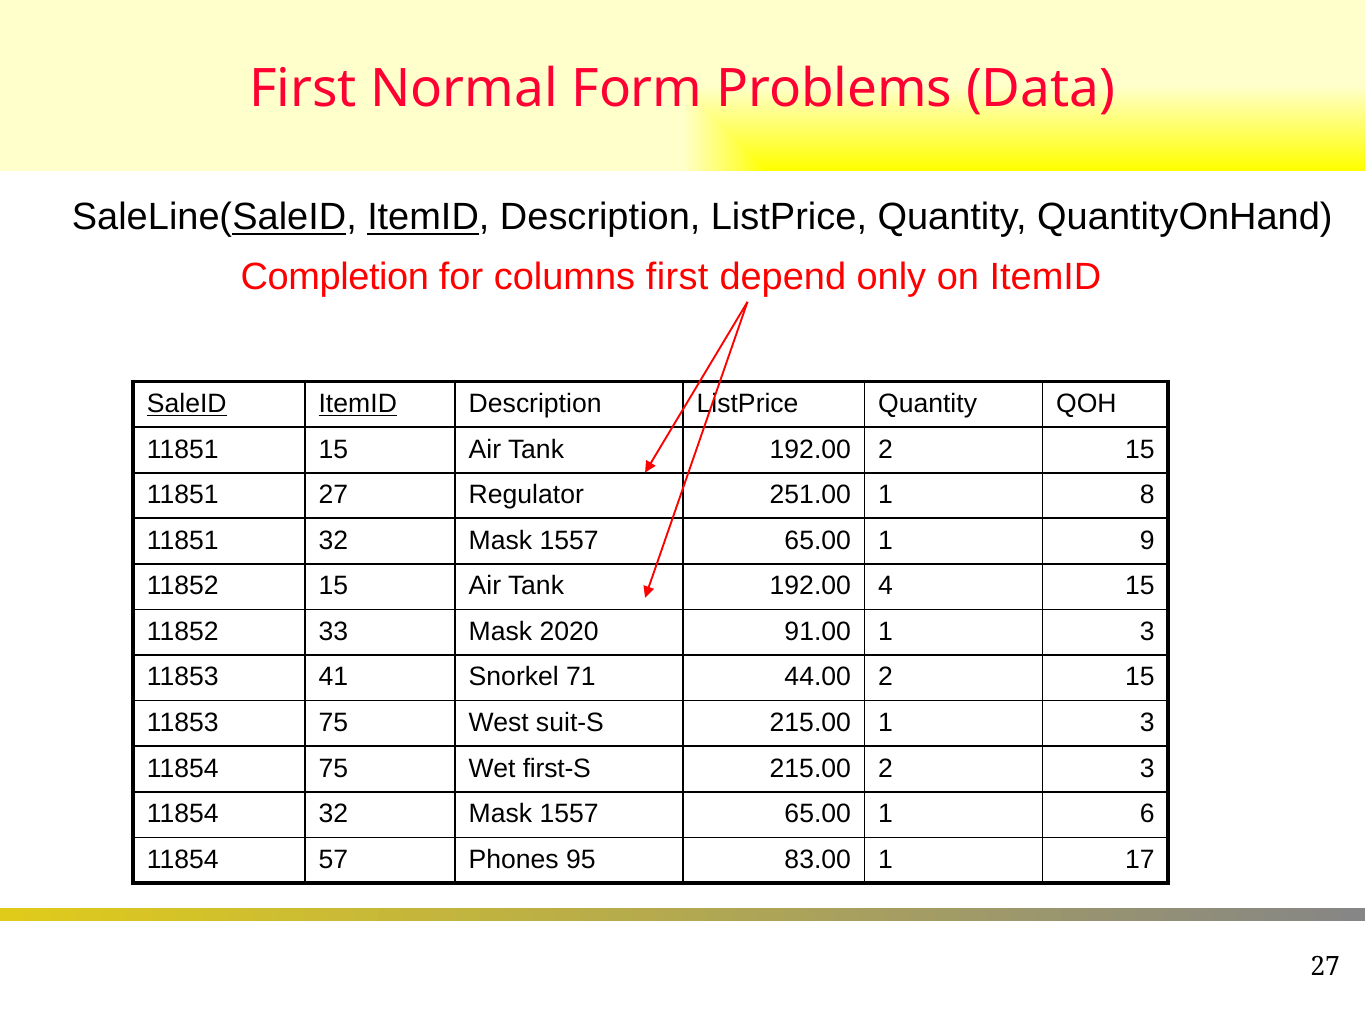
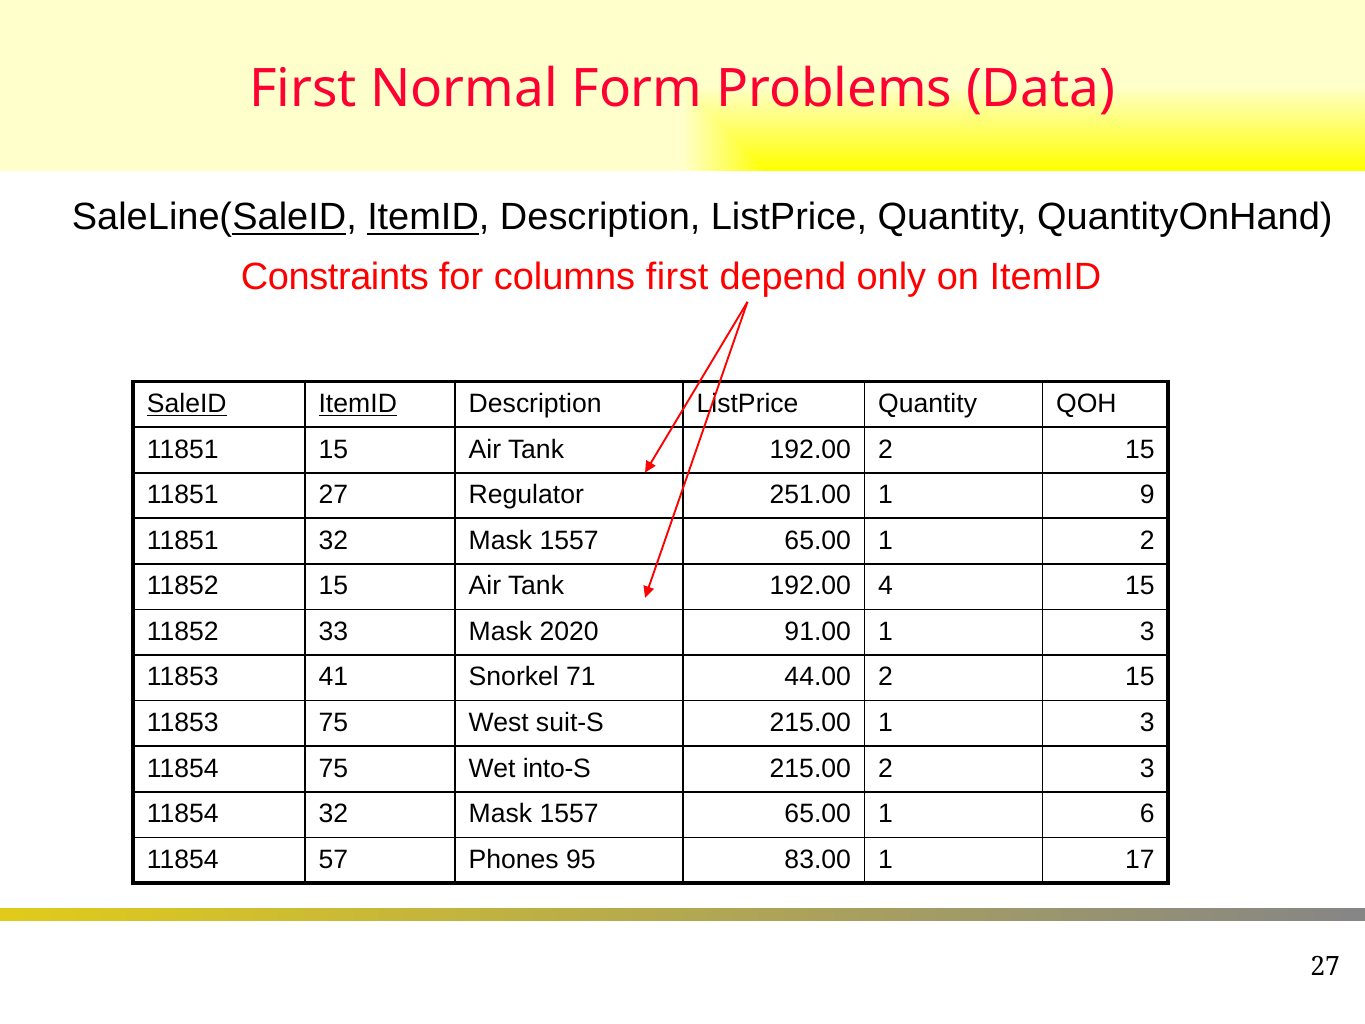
Completion: Completion -> Constraints
8: 8 -> 9
1 9: 9 -> 2
first-S: first-S -> into-S
